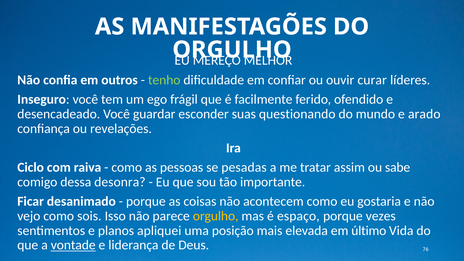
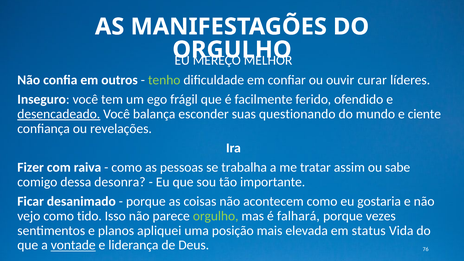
desencadeado underline: none -> present
guardar: guardar -> balança
arado: arado -> ciente
Ciclo: Ciclo -> Fizer
pesadas: pesadas -> trabalha
sois: sois -> tido
orgulho at (216, 216) colour: yellow -> light green
espaço: espaço -> falhará
último: último -> status
